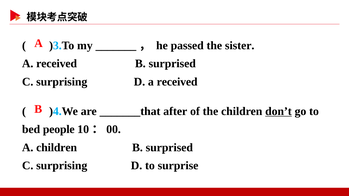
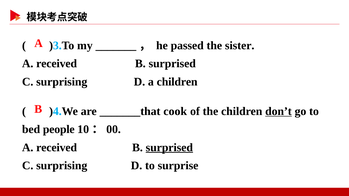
D a received: received -> children
after: after -> cook
children at (57, 148): children -> received
surprised at (169, 148) underline: none -> present
